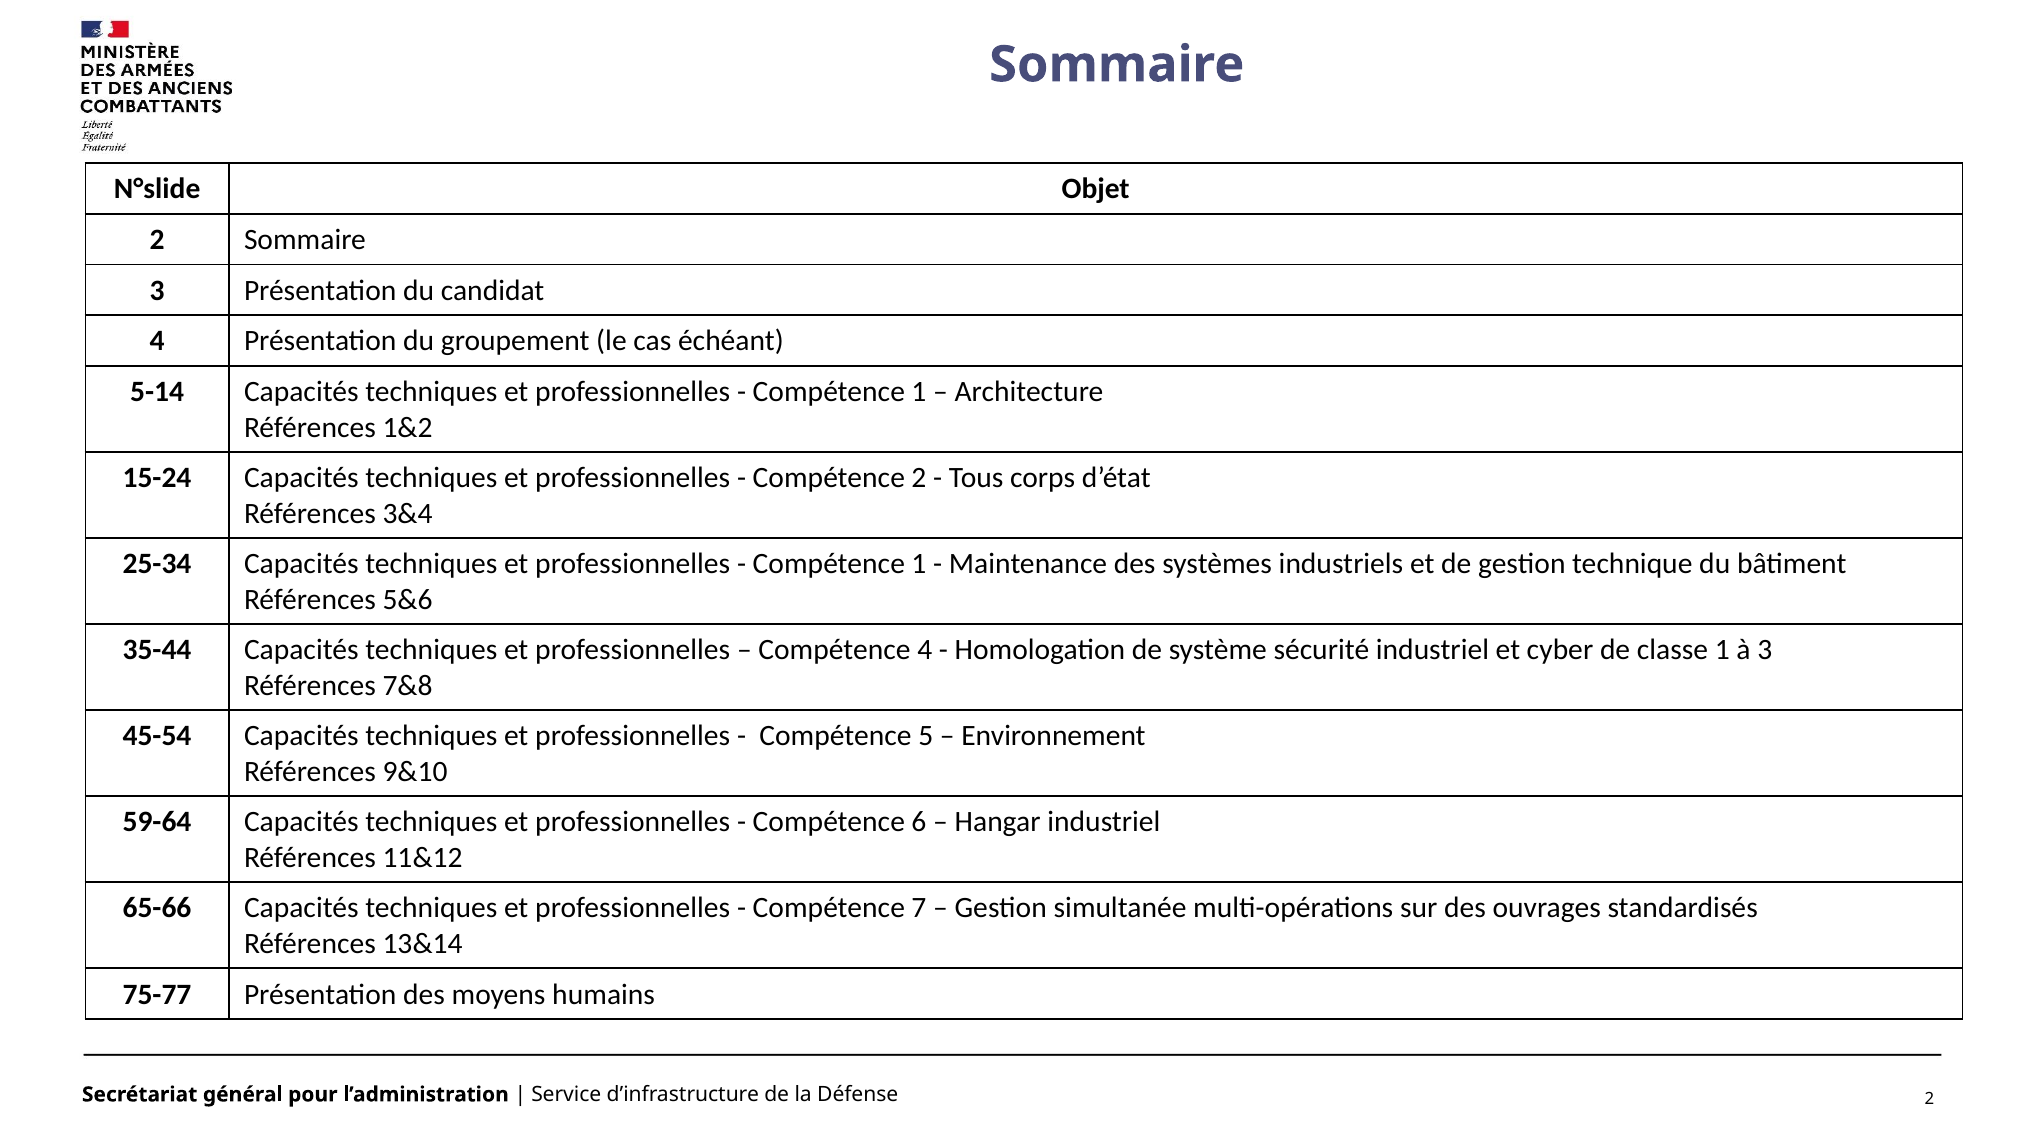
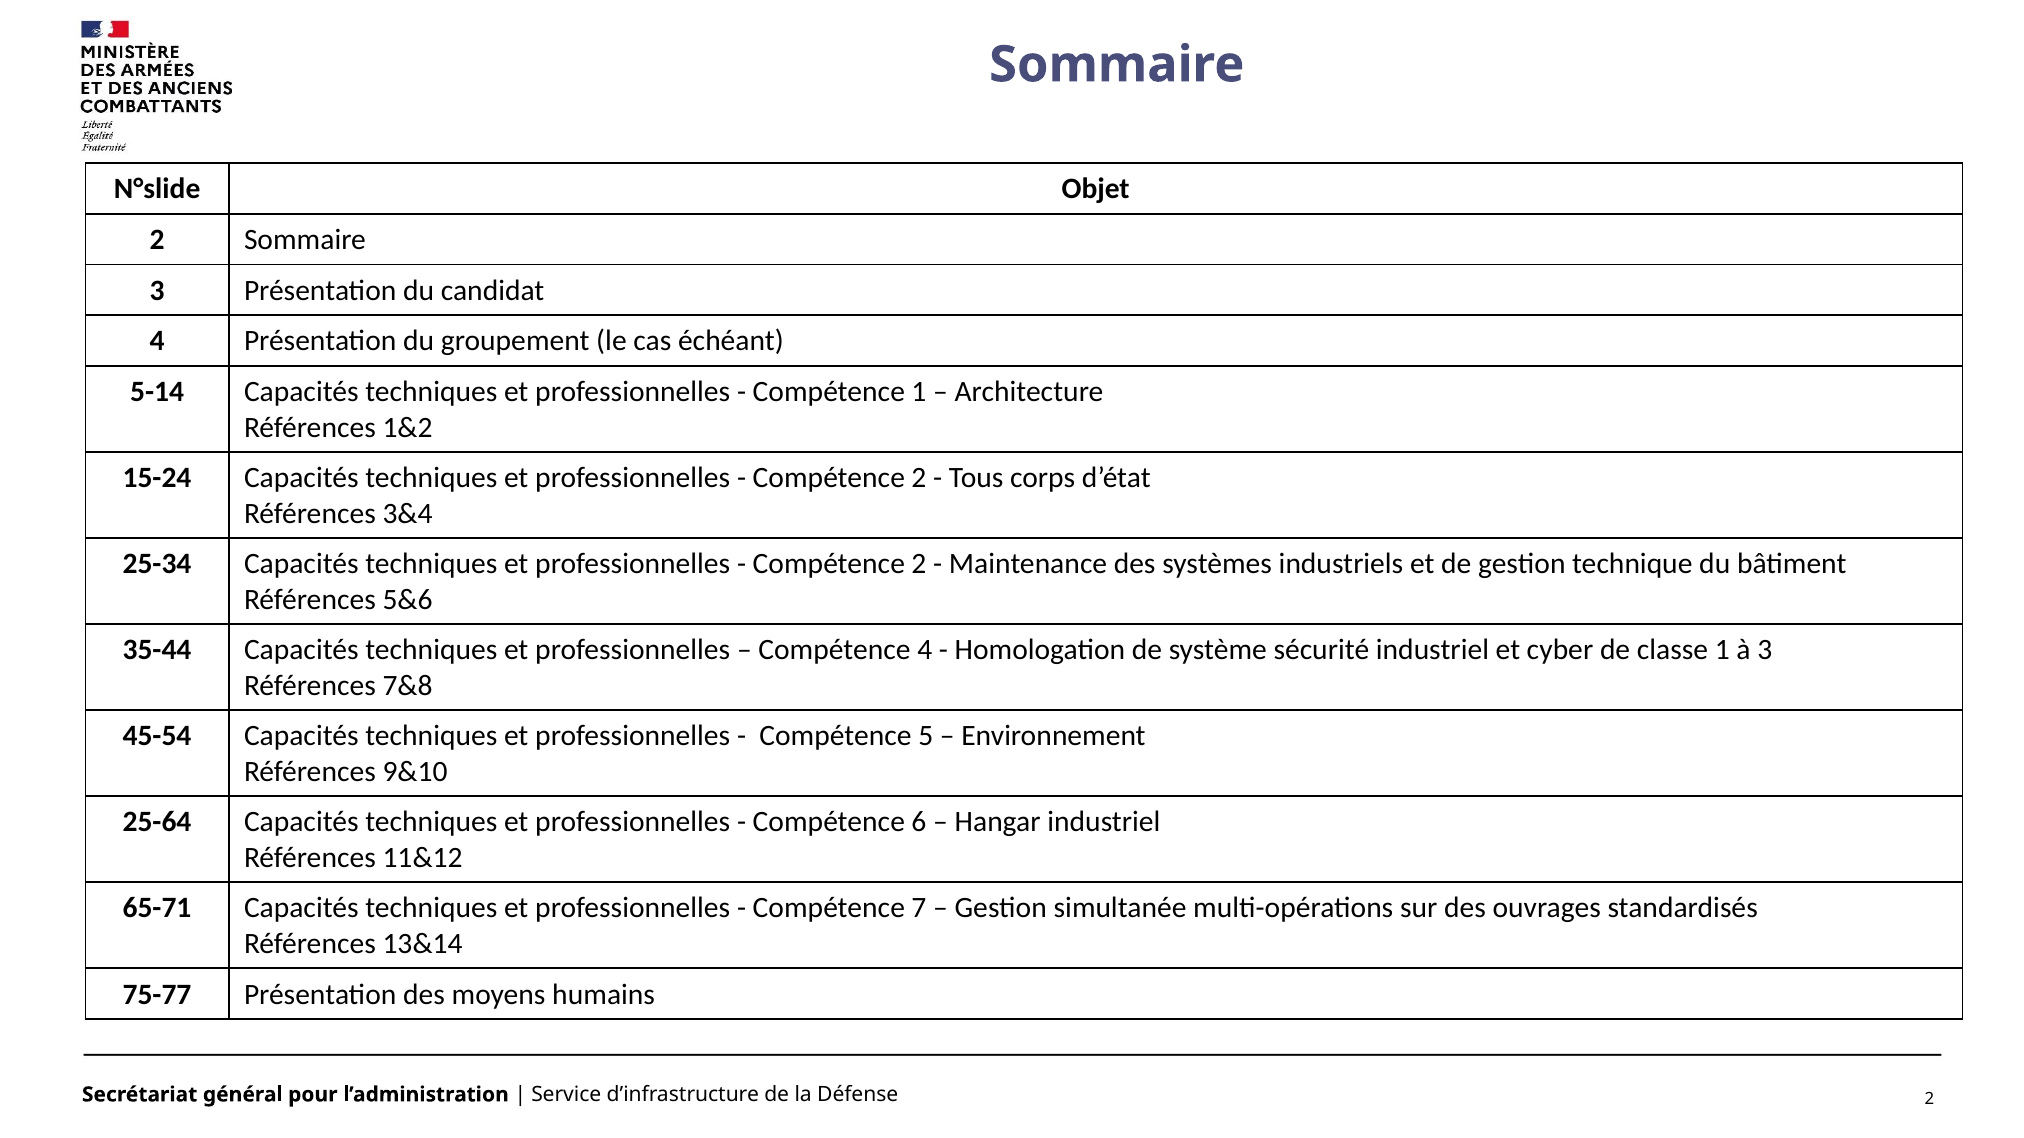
1 at (919, 564): 1 -> 2
59-64: 59-64 -> 25-64
65-66: 65-66 -> 65-71
